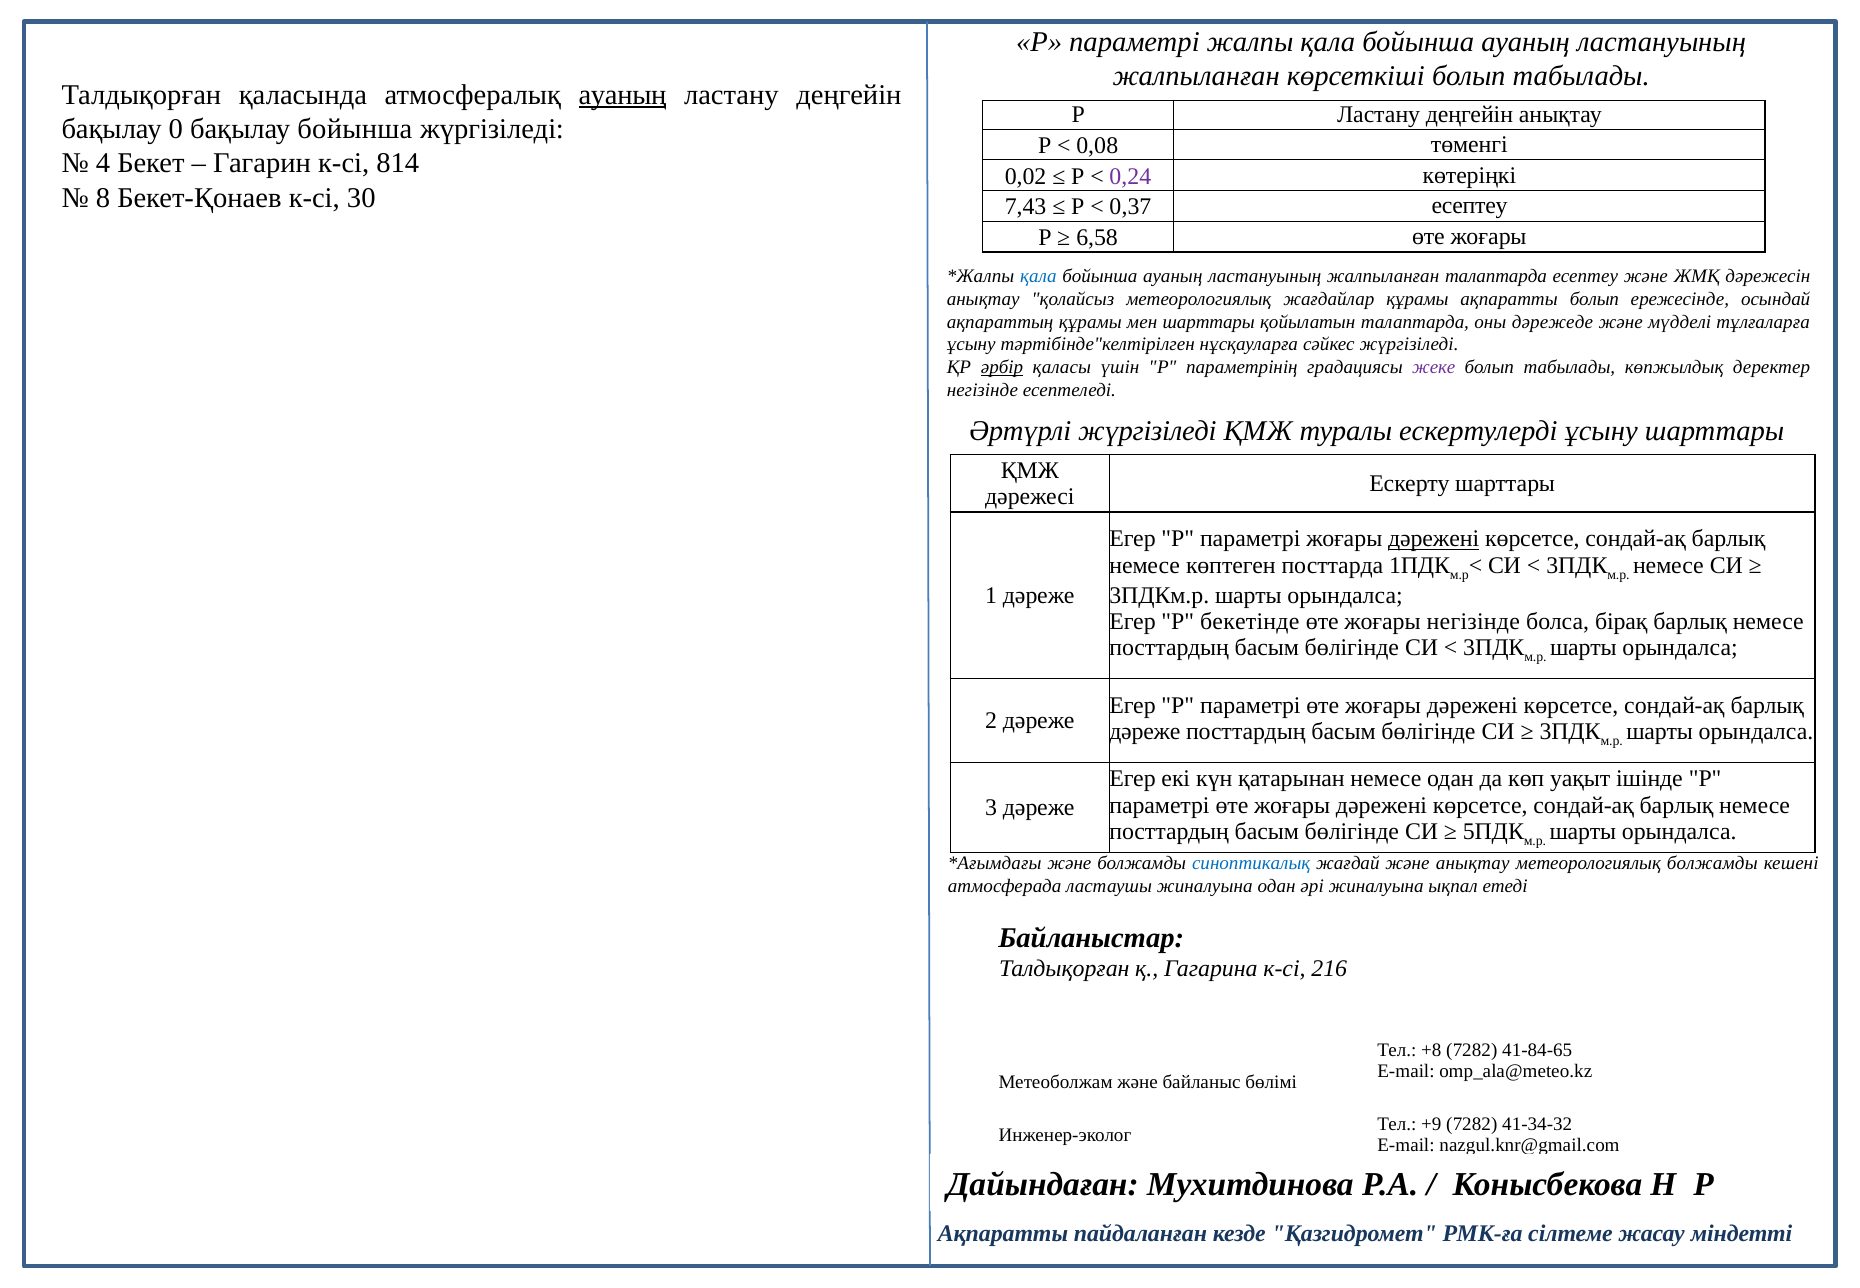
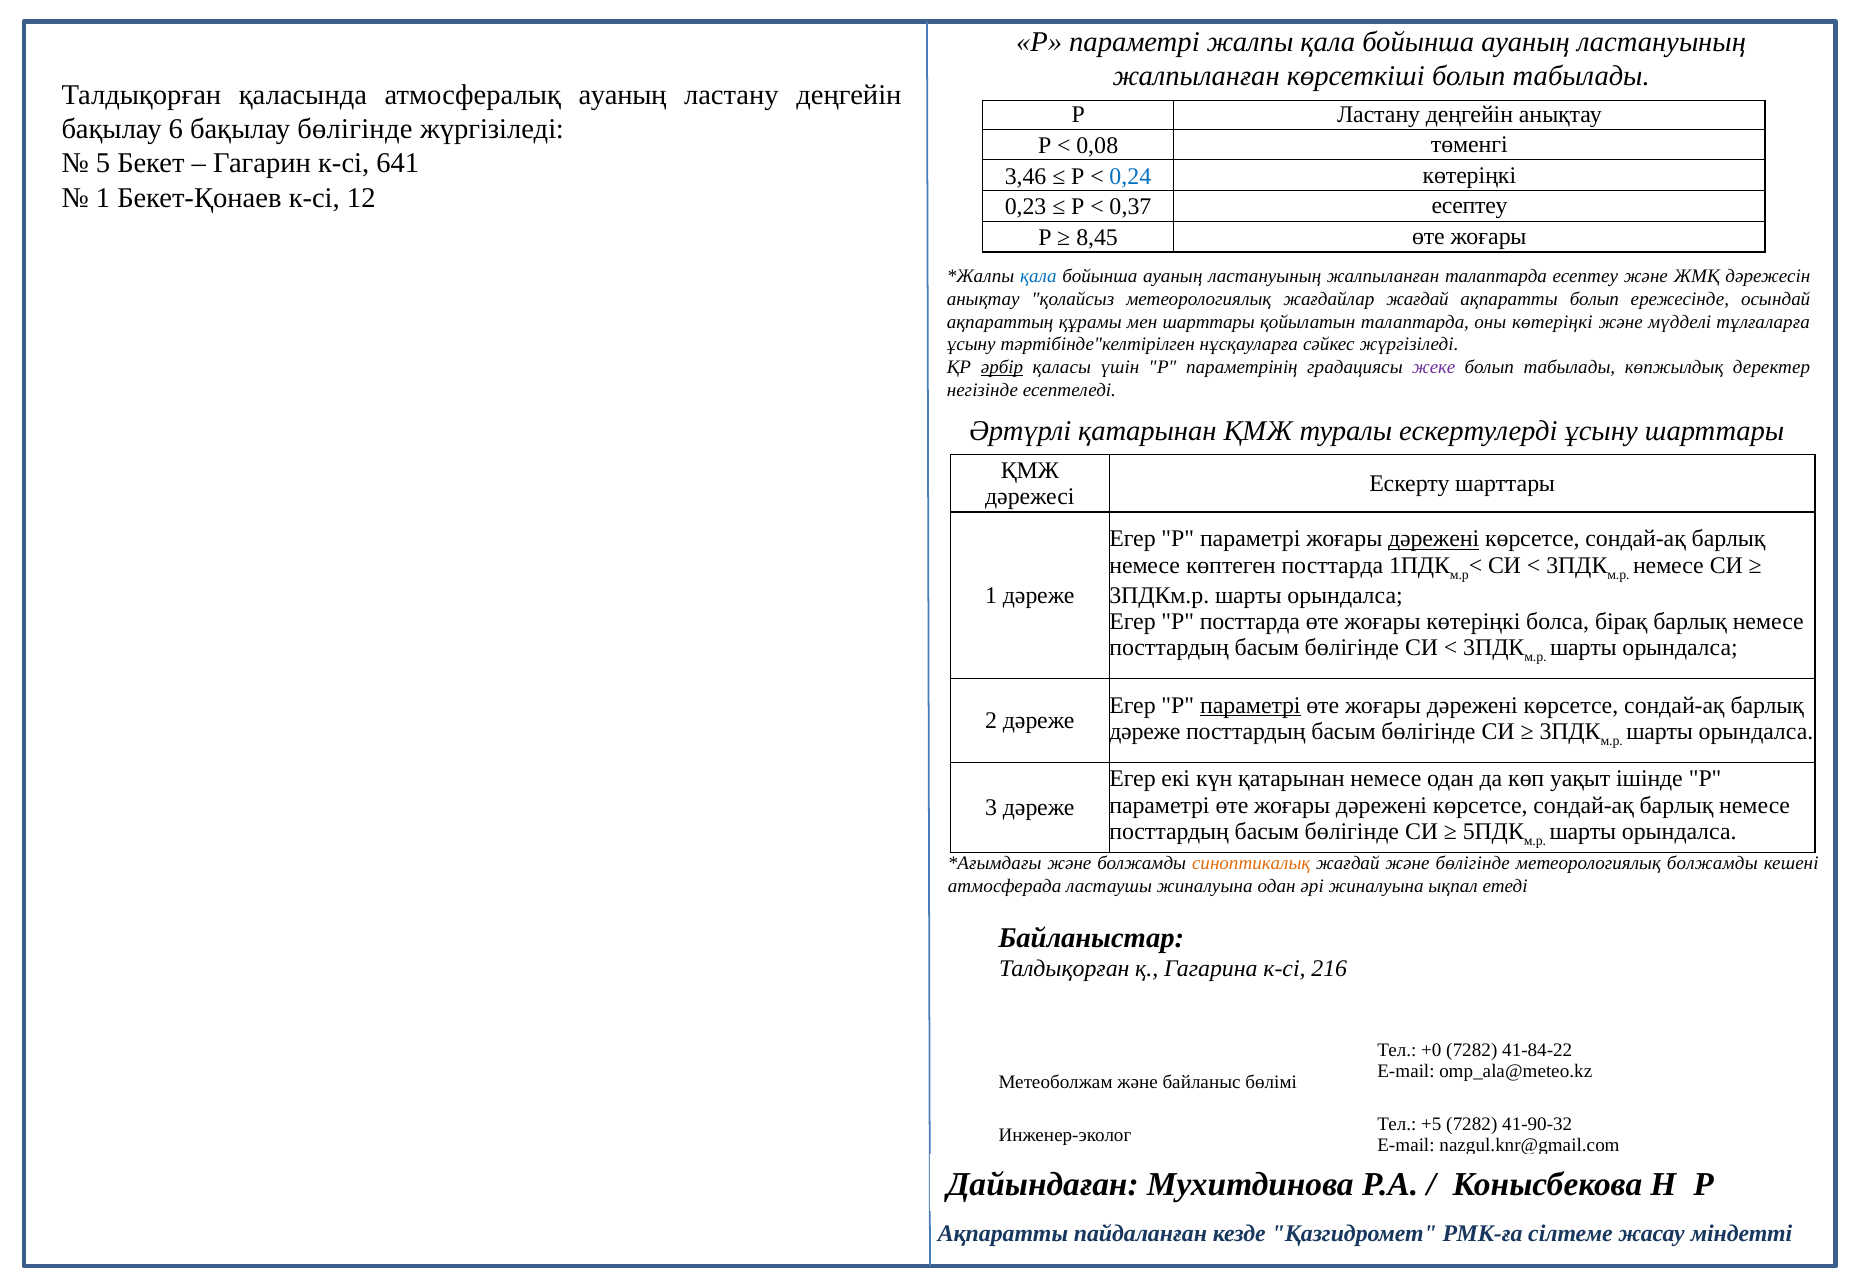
ауаның at (623, 95) underline: present -> none
0: 0 -> 6
бақылау бойынша: бойынша -> бөлігінде
4: 4 -> 5
814: 814 -> 641
0,02: 0,02 -> 3,46
0,24 colour: purple -> blue
8 at (103, 198): 8 -> 1
30: 30 -> 12
7,43: 7,43 -> 0,23
6,58: 6,58 -> 8,45
жағдайлар құрамы: құрамы -> жағдай
оны дәрежеде: дәрежеде -> көтеріңкі
Әртүрлі жүргізіледі: жүргізіледі -> қатарынан
P бекетінде: бекетінде -> посттарда
жоғары негізінде: негізінде -> көтеріңкі
параметрі at (1250, 705) underline: none -> present
синоптикалық colour: blue -> orange
және анықтау: анықтау -> бөлігінде
+8: +8 -> +0
41-84-65: 41-84-65 -> 41-84-22
+9: +9 -> +5
41-34-32: 41-34-32 -> 41-90-32
